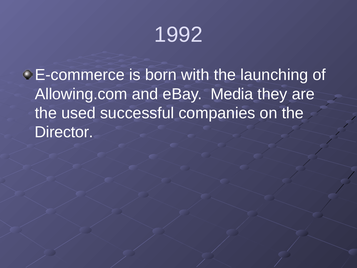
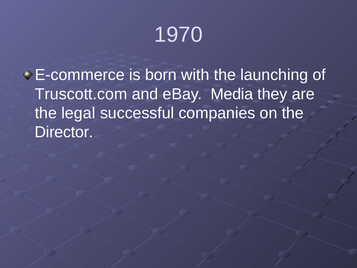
1992: 1992 -> 1970
Allowing.com: Allowing.com -> Truscott.com
used: used -> legal
